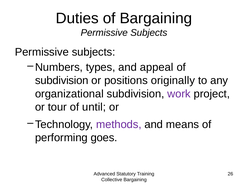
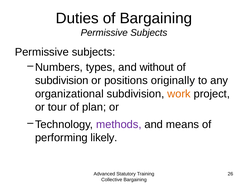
appeal: appeal -> without
work colour: purple -> orange
until: until -> plan
goes: goes -> likely
